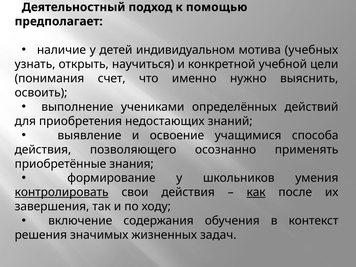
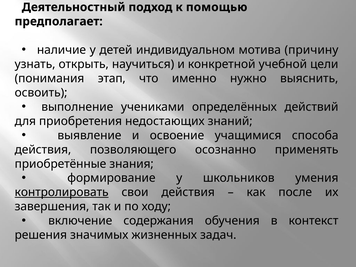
учебных: учебных -> причину
счет: счет -> этап
как underline: present -> none
